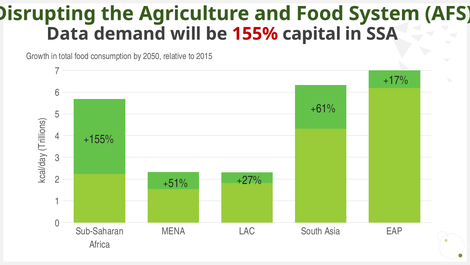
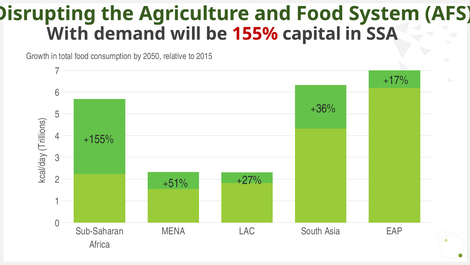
Data: Data -> With
+61%: +61% -> +36%
